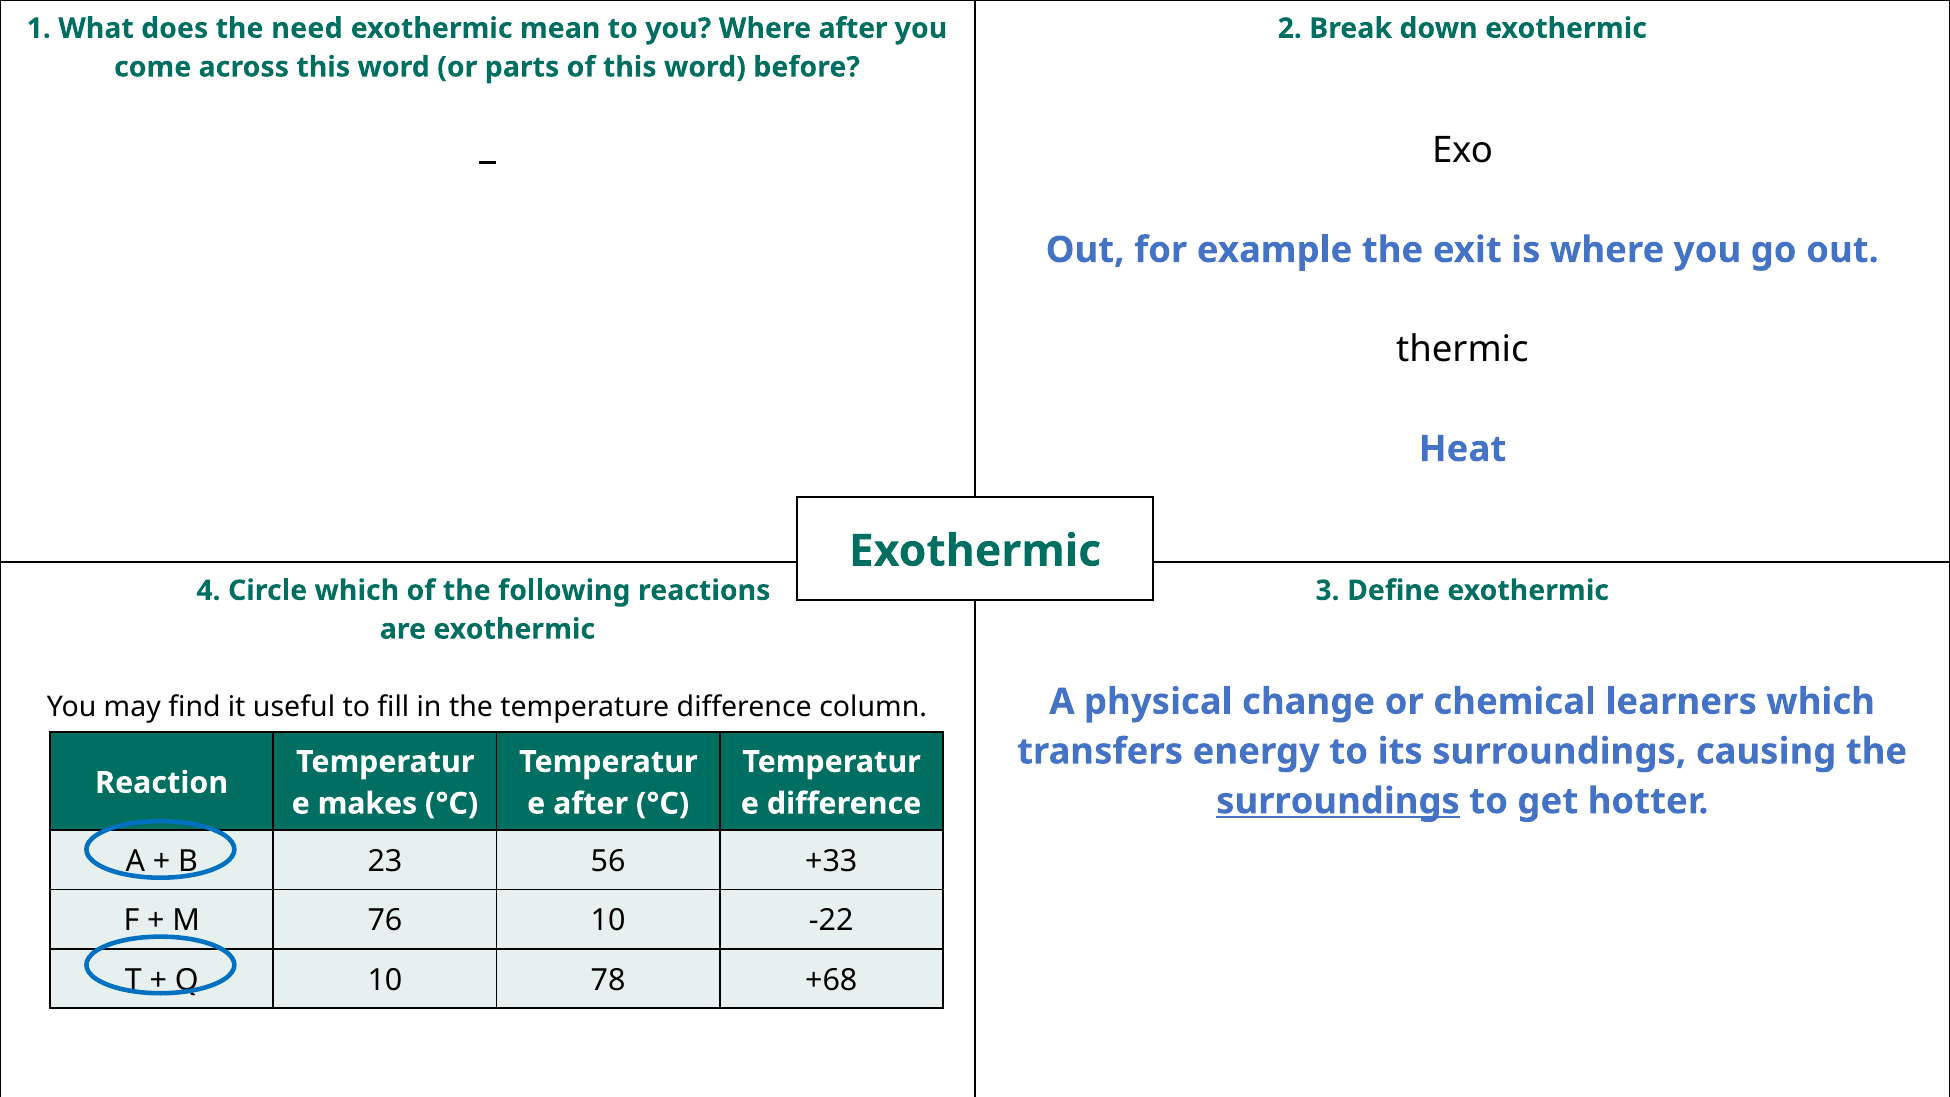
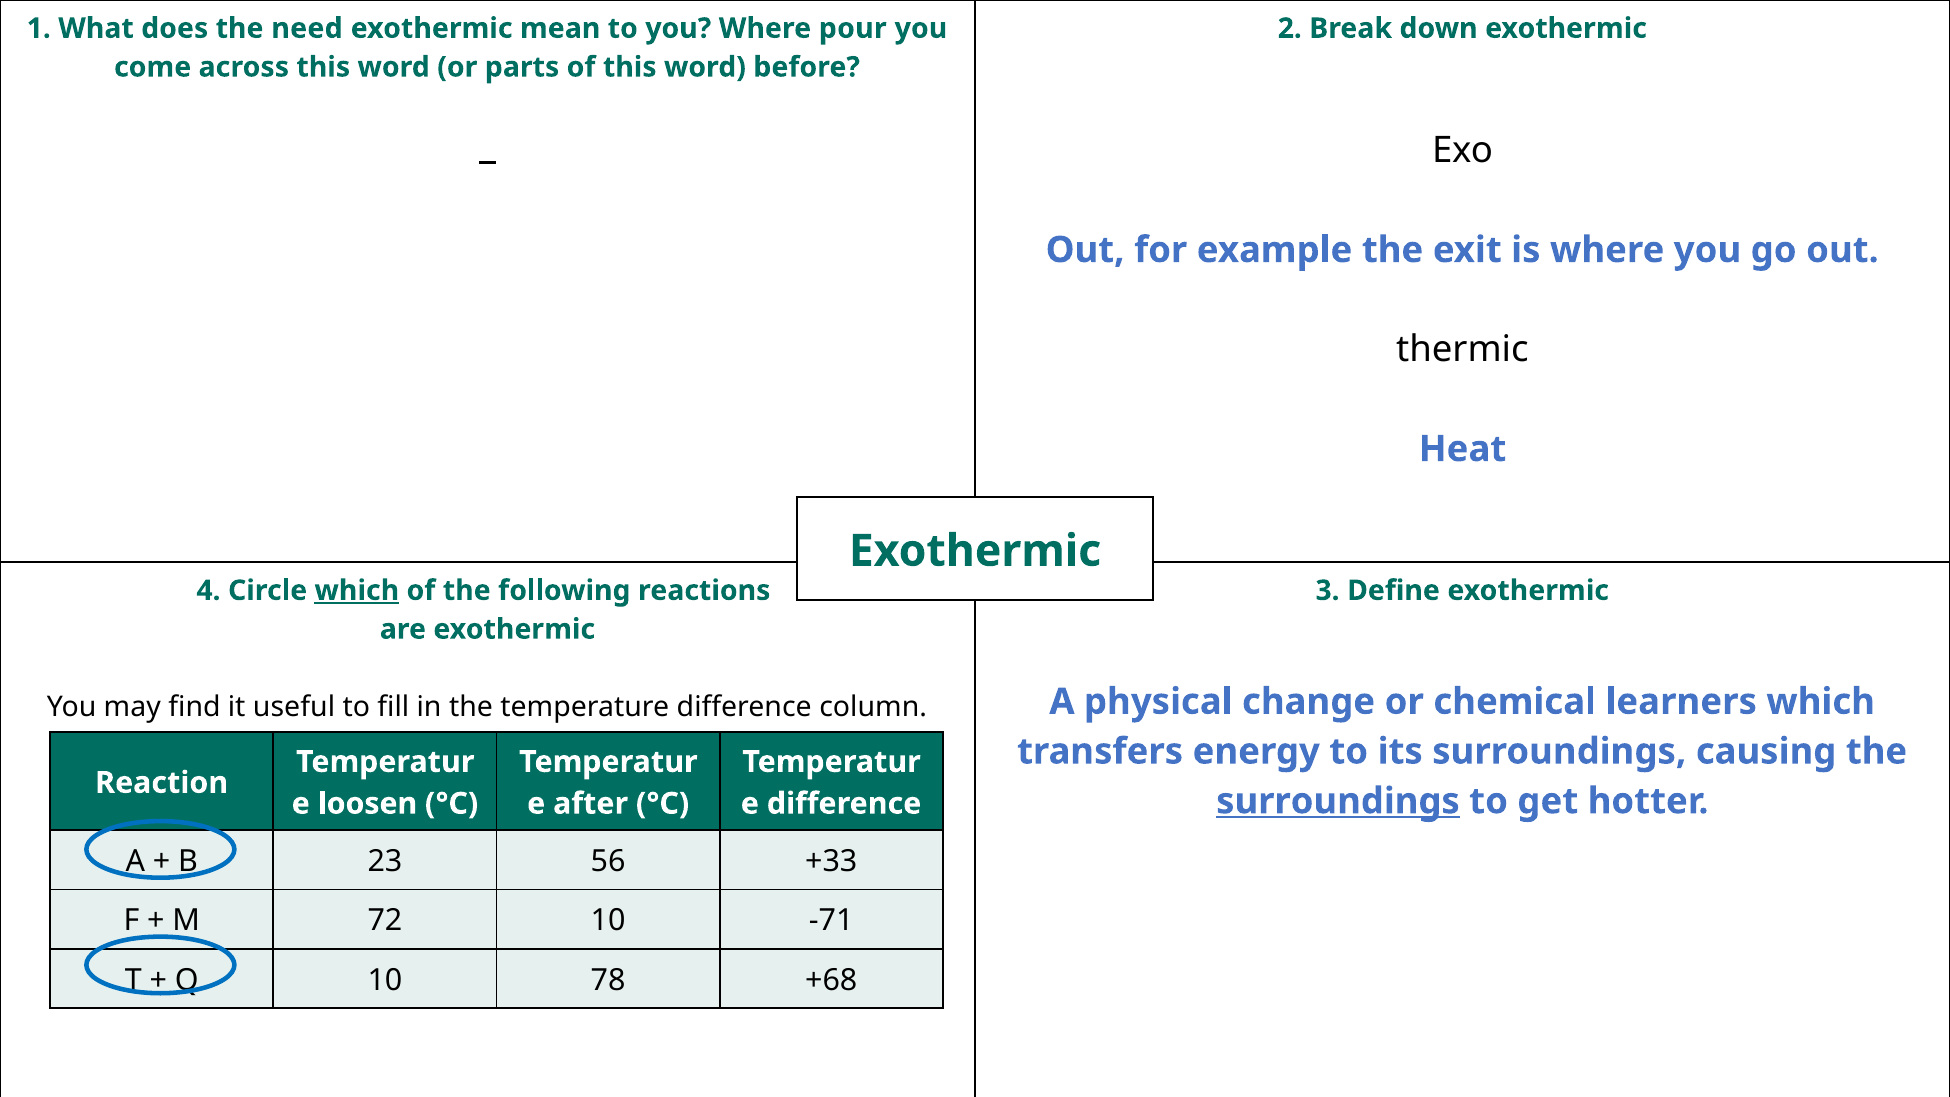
Where after: after -> pour
which at (357, 590) underline: none -> present
makes: makes -> loosen
76: 76 -> 72
-22: -22 -> -71
